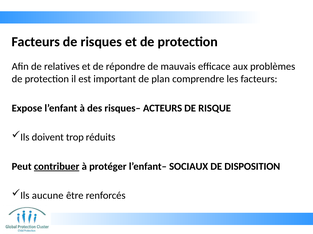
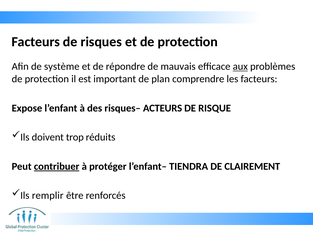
relatives: relatives -> système
aux underline: none -> present
SOCIAUX: SOCIAUX -> TIENDRA
DISPOSITION: DISPOSITION -> CLAIREMENT
aucune: aucune -> remplir
